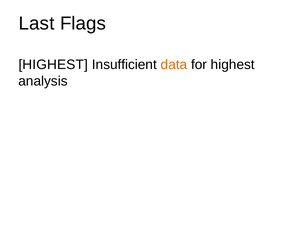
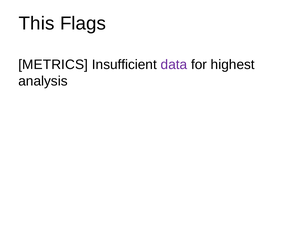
Last: Last -> This
HIGHEST at (53, 64): HIGHEST -> METRICS
data colour: orange -> purple
